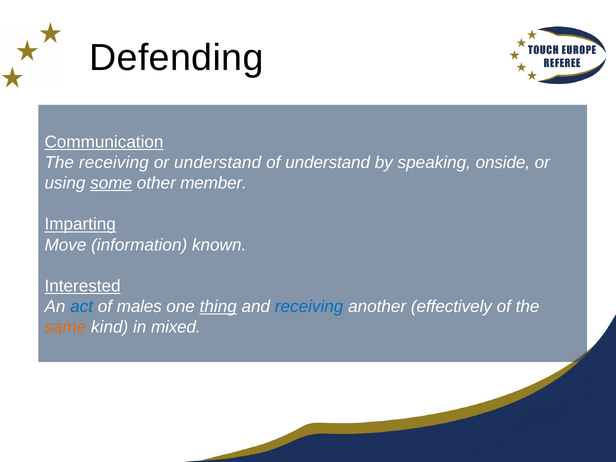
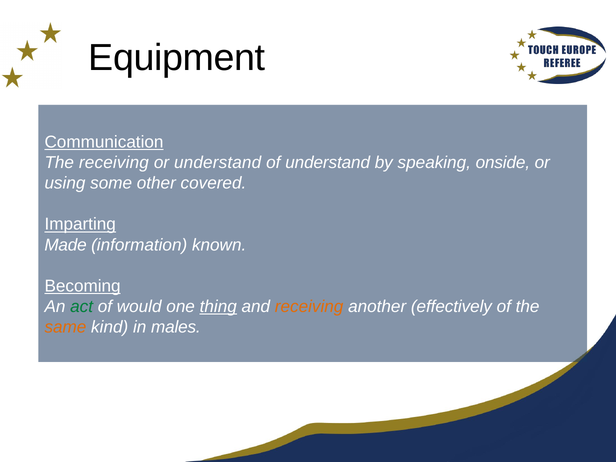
Defending: Defending -> Equipment
some underline: present -> none
member: member -> covered
Move: Move -> Made
Interested: Interested -> Becoming
act colour: blue -> green
males: males -> would
receiving at (309, 306) colour: blue -> orange
mixed: mixed -> males
